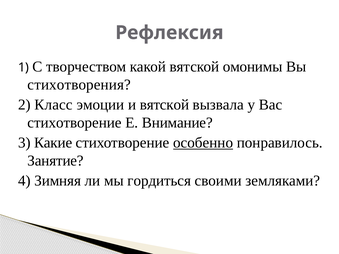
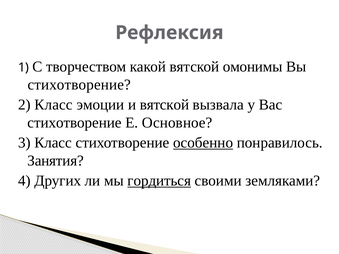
стихотворения at (79, 85): стихотворения -> стихотворение
Внимание: Внимание -> Основное
3 Какие: Какие -> Класс
Занятие: Занятие -> Занятия
Зимняя: Зимняя -> Других
гордиться underline: none -> present
